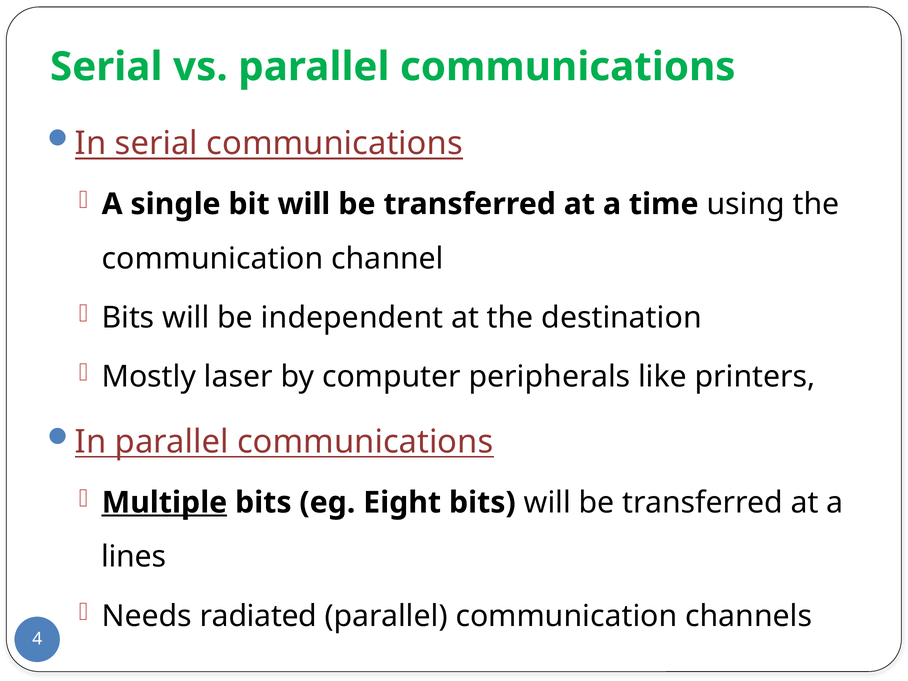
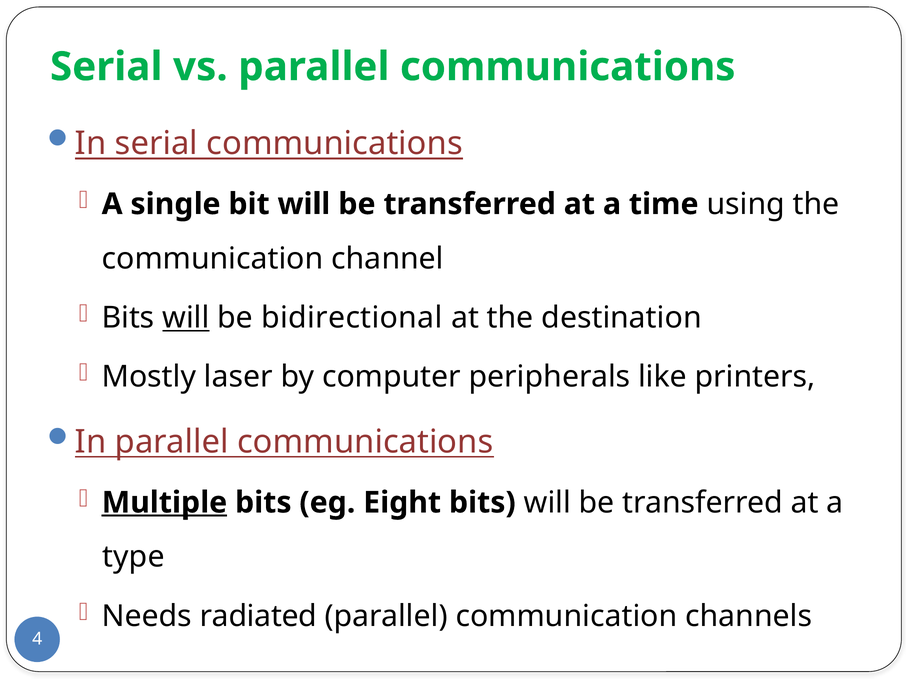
will at (186, 318) underline: none -> present
independent: independent -> bidirectional
lines: lines -> type
